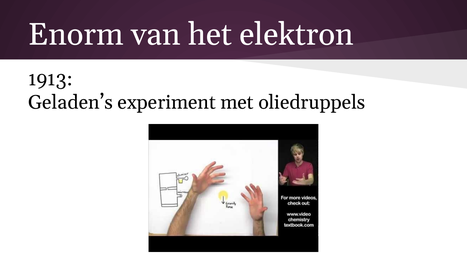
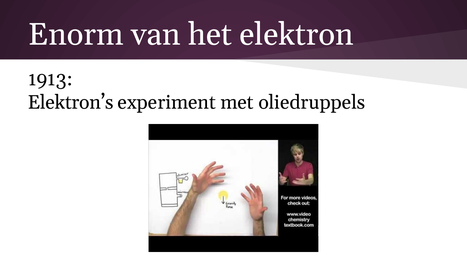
Geladen’s: Geladen’s -> Elektron’s
